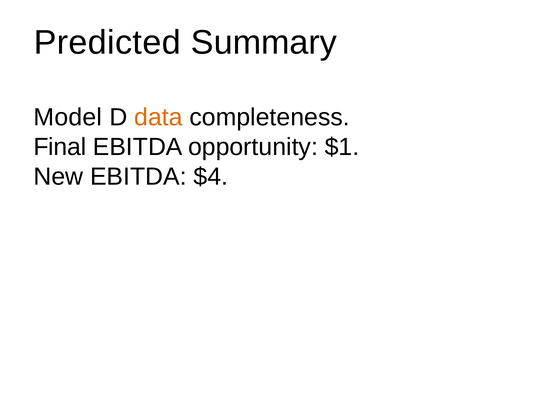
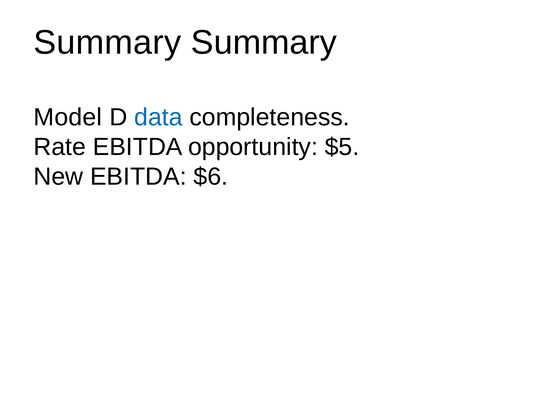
Predicted at (107, 42): Predicted -> Summary
data colour: orange -> blue
Final: Final -> Rate
$1: $1 -> $5
$4: $4 -> $6
